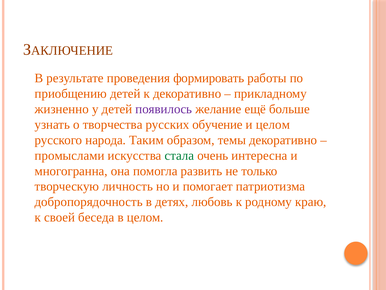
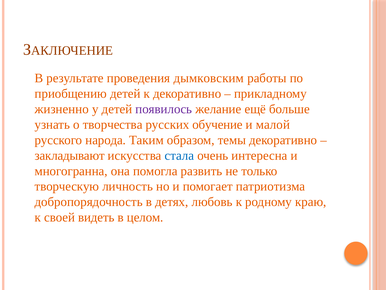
формировать: формировать -> дымковским
и целом: целом -> малой
промыслами: промыслами -> закладывают
стала colour: green -> blue
беседа: беседа -> видеть
